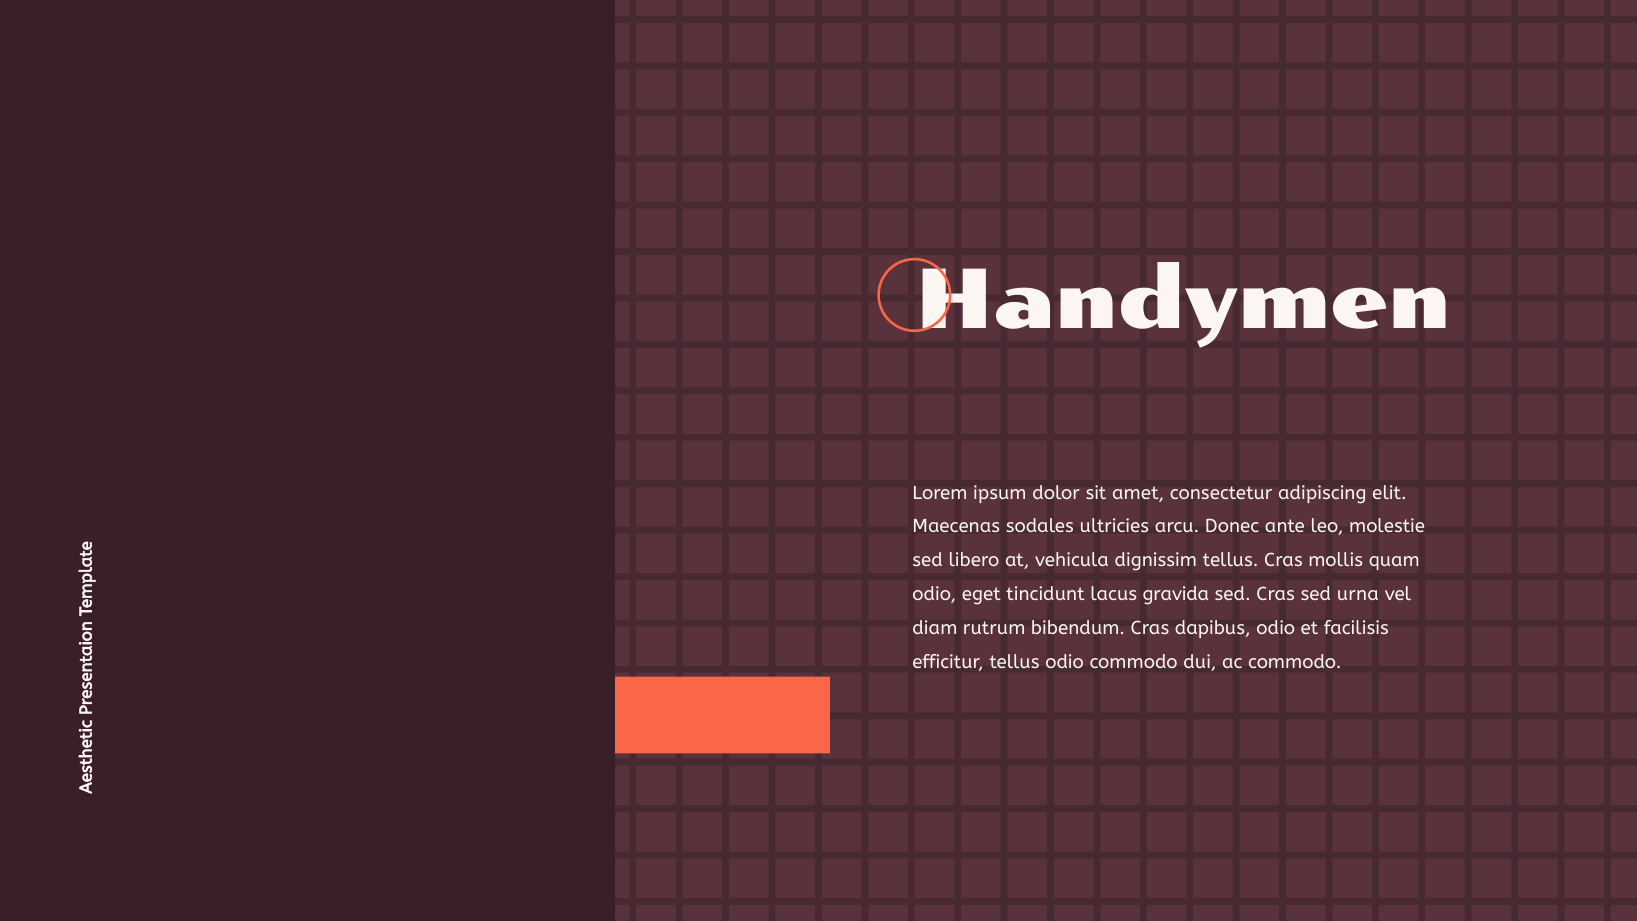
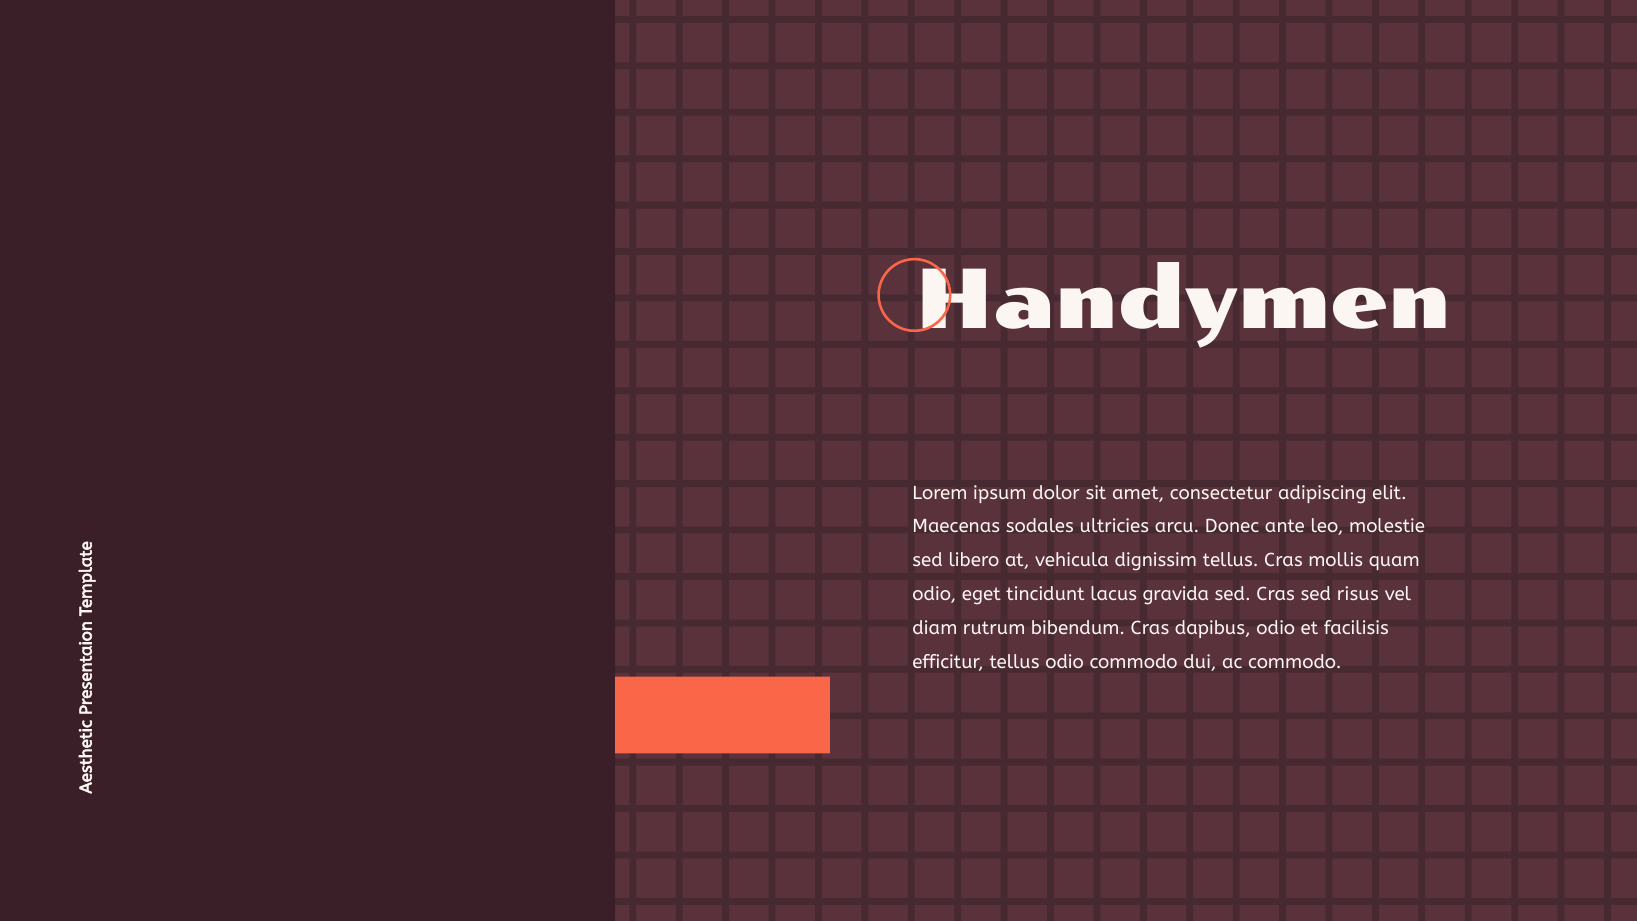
urna: urna -> risus
